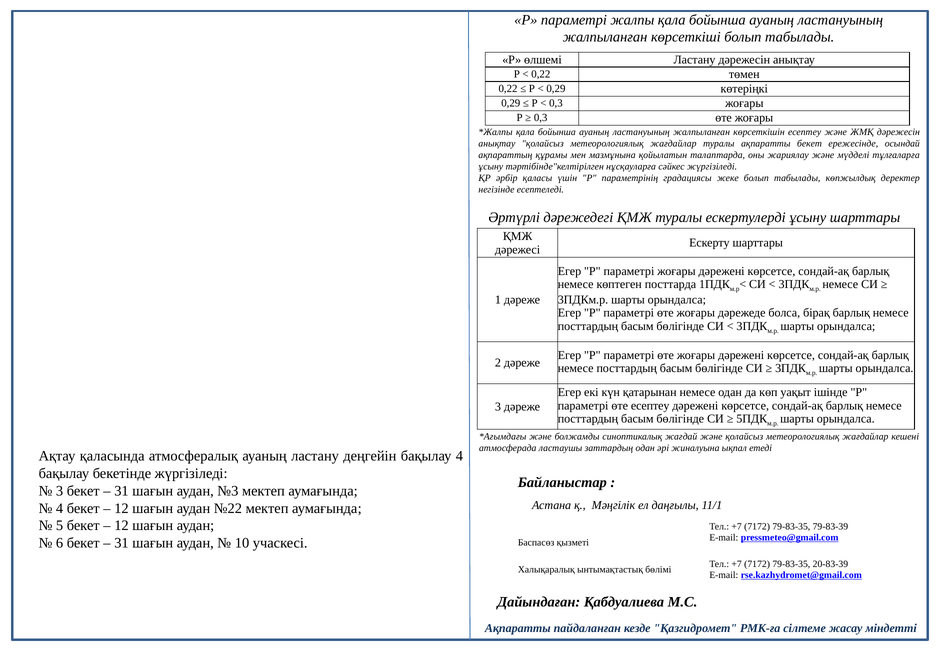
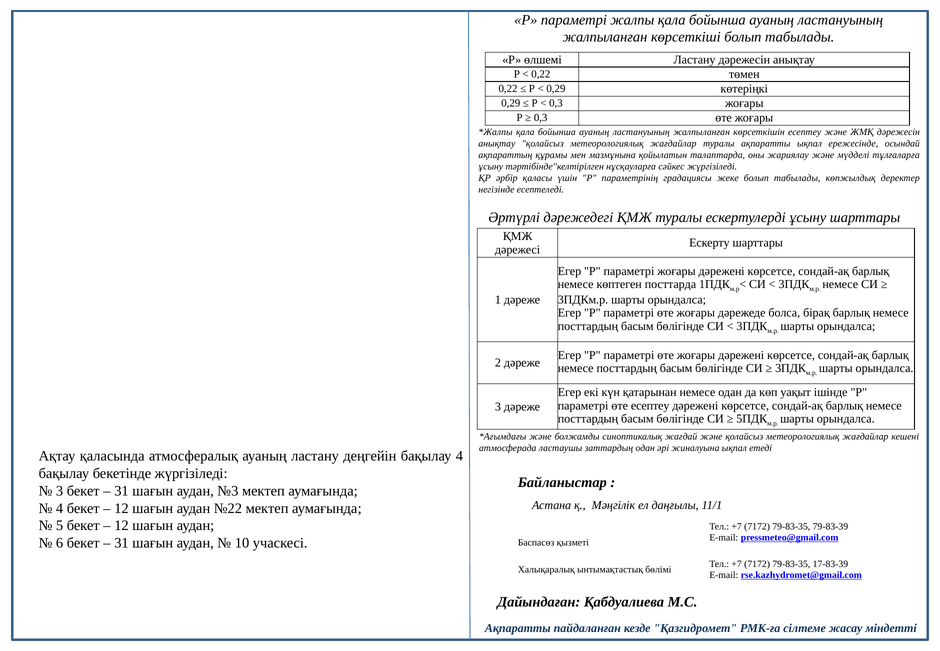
ақпаратты бекет: бекет -> ықпал
20-83-39: 20-83-39 -> 17-83-39
